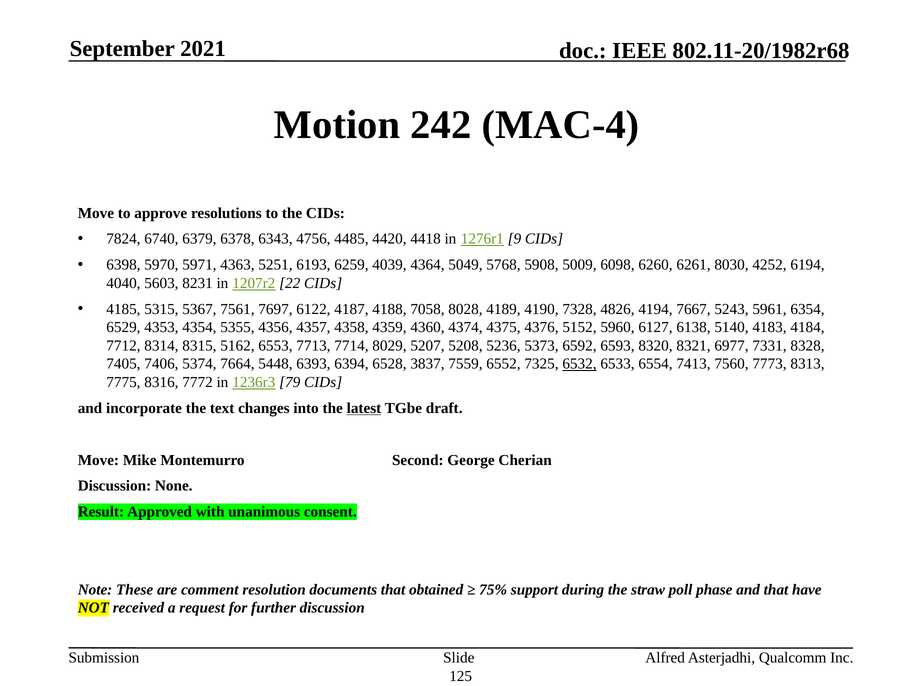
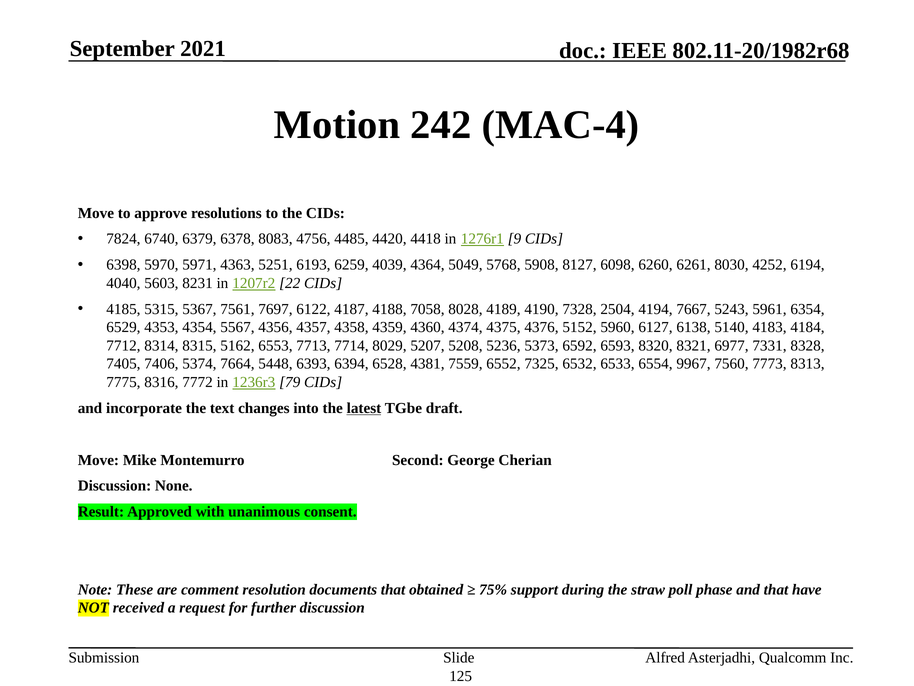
6343: 6343 -> 8083
5009: 5009 -> 8127
4826: 4826 -> 2504
5355: 5355 -> 5567
3837: 3837 -> 4381
6532 underline: present -> none
7413: 7413 -> 9967
